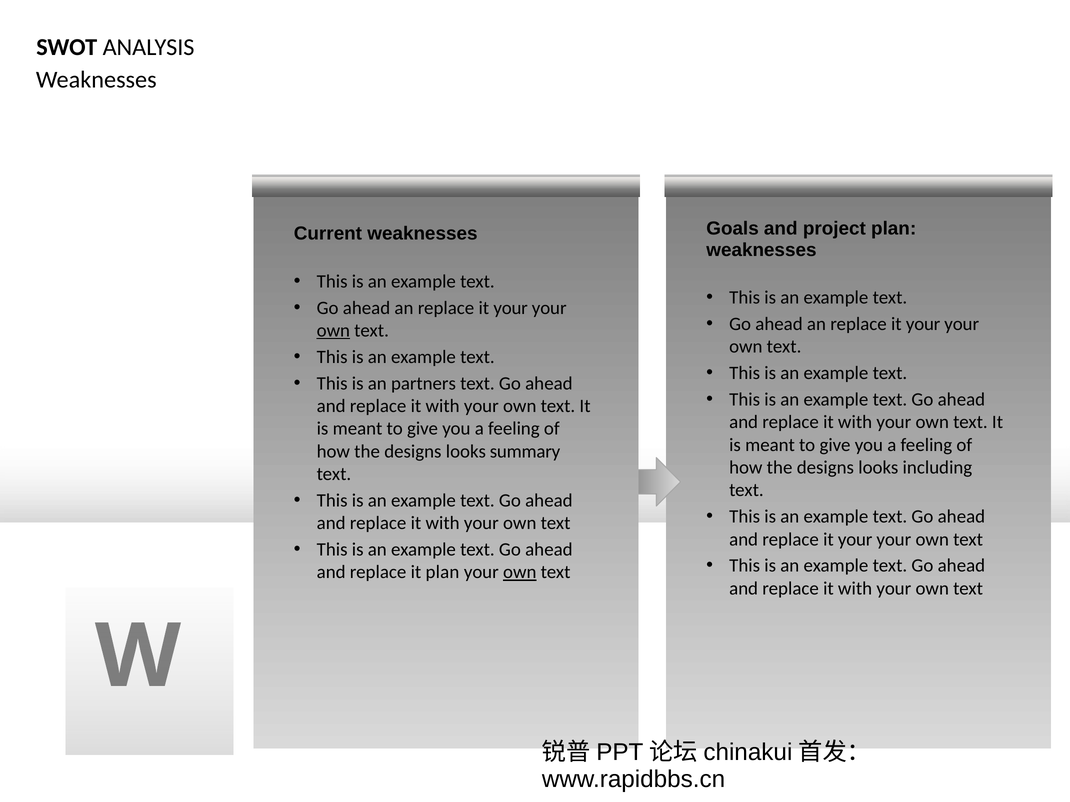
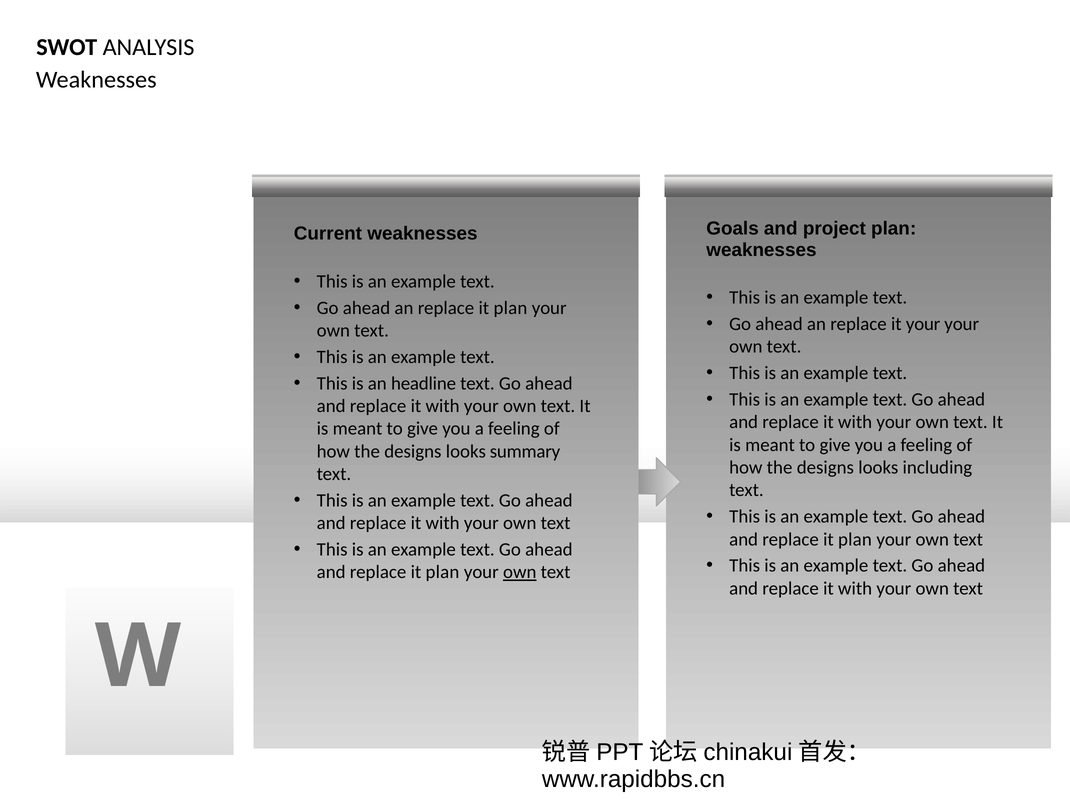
your at (511, 308): your -> plan
own at (333, 331) underline: present -> none
partners: partners -> headline
your at (855, 540): your -> plan
